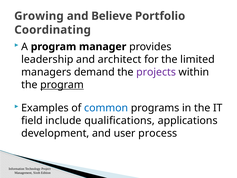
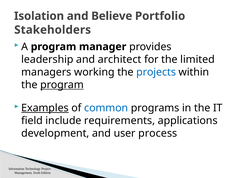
Growing: Growing -> Isolation
Coordinating: Coordinating -> Stakeholders
demand: demand -> working
projects colour: purple -> blue
Examples underline: none -> present
qualifications: qualifications -> requirements
